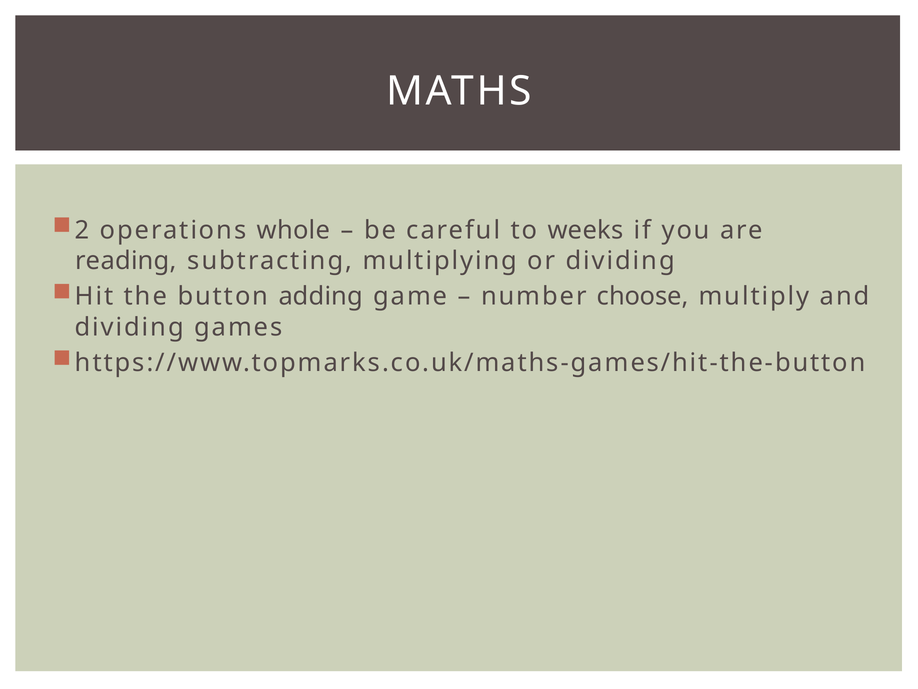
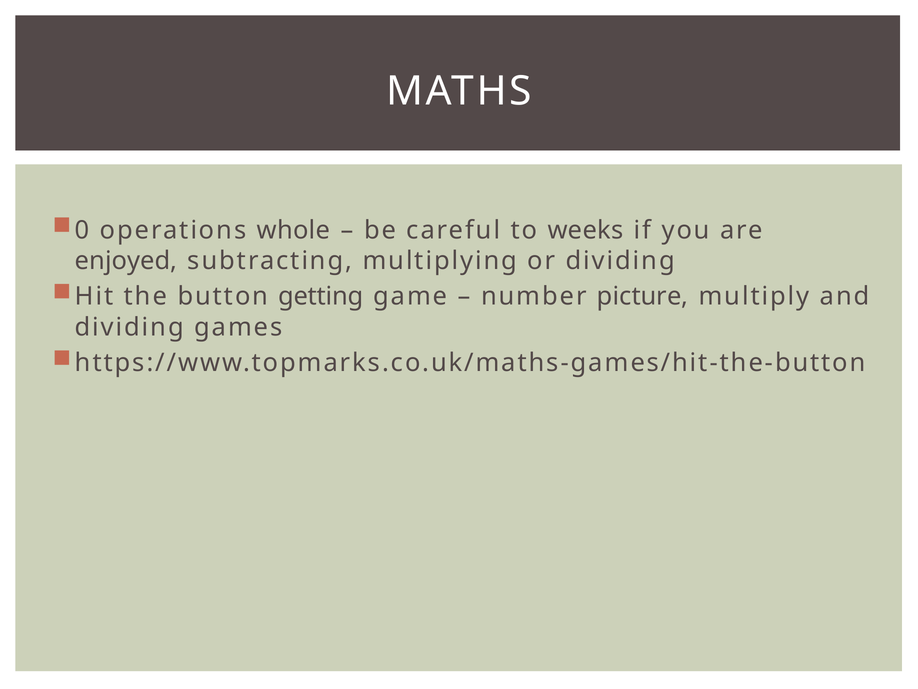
2: 2 -> 0
reading: reading -> enjoyed
adding: adding -> getting
choose: choose -> picture
